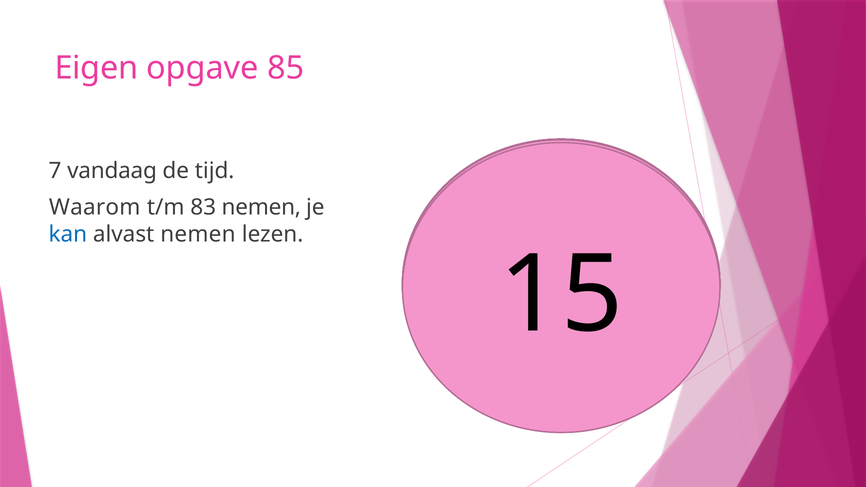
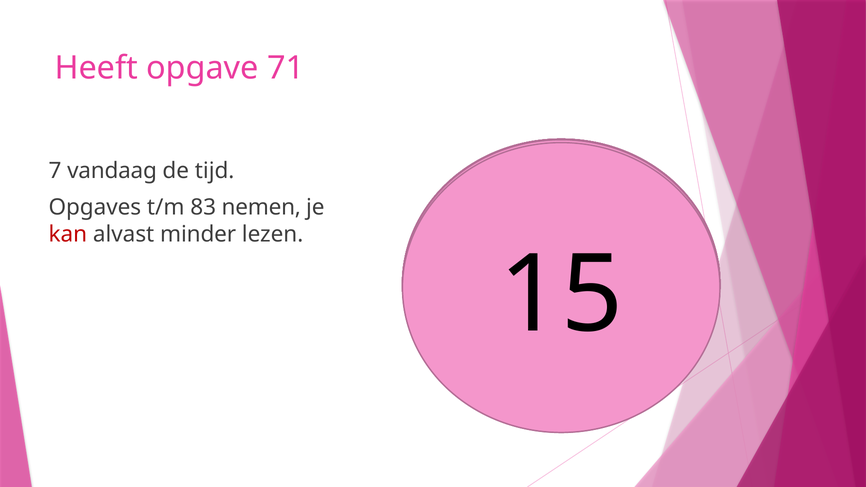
Eigen: Eigen -> Heeft
85: 85 -> 71
Waarom: Waarom -> Opgaves
kan colour: blue -> red
alvast nemen: nemen -> minder
